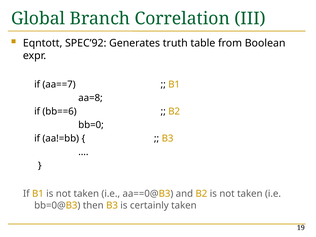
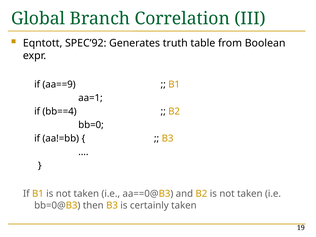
aa==7: aa==7 -> aa==9
aa=8: aa=8 -> aa=1
bb==6: bb==6 -> bb==4
